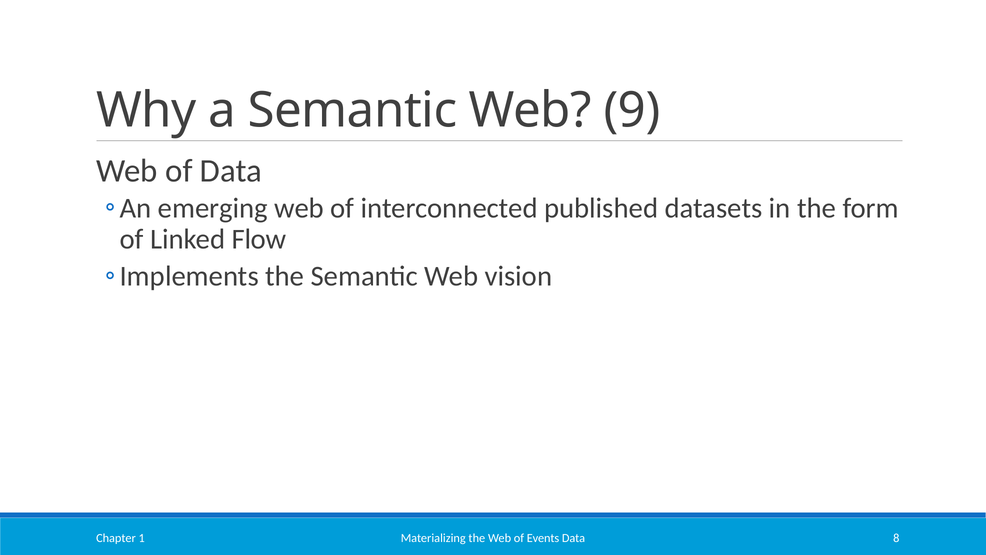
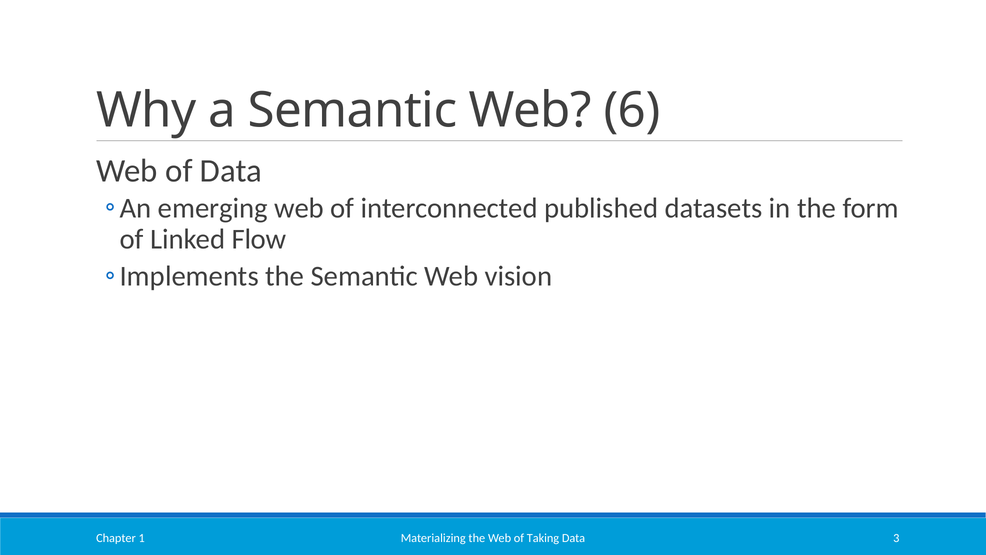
9: 9 -> 6
Events: Events -> Taking
8: 8 -> 3
